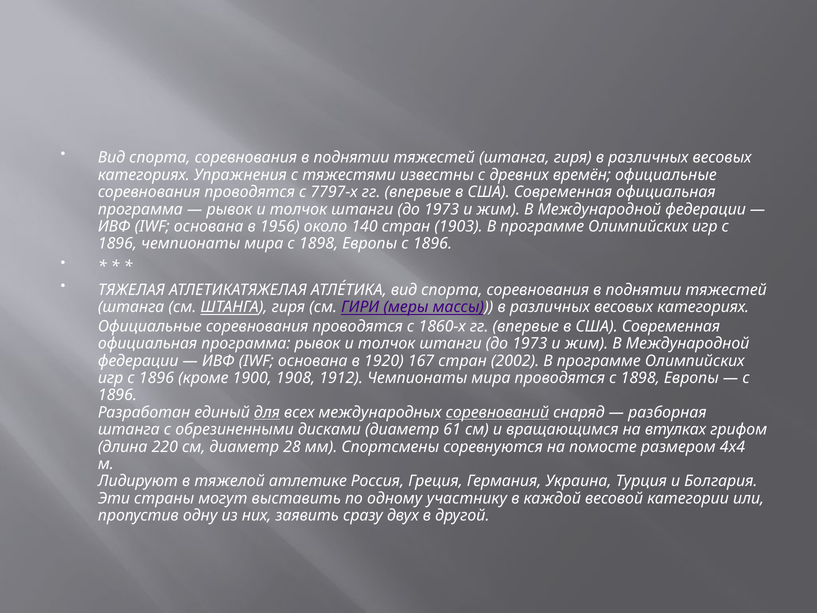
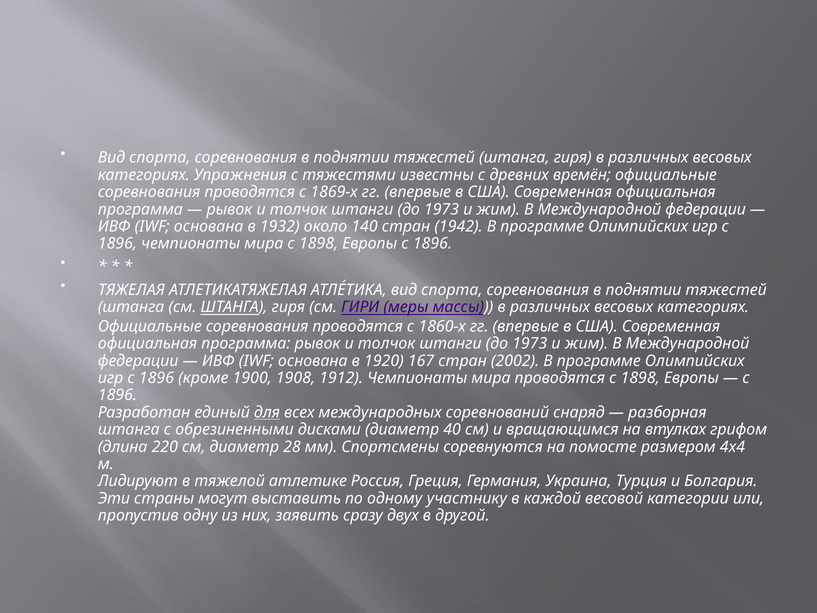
7797-х: 7797-х -> 1869-х
1956: 1956 -> 1932
1903: 1903 -> 1942
соревнований underline: present -> none
61: 61 -> 40
